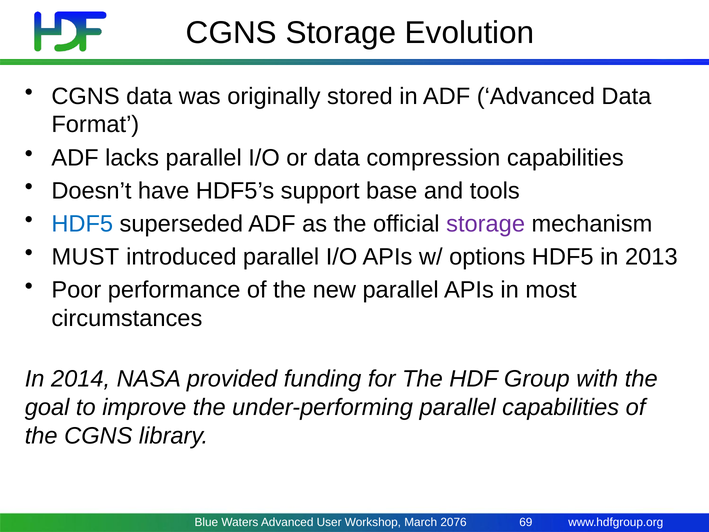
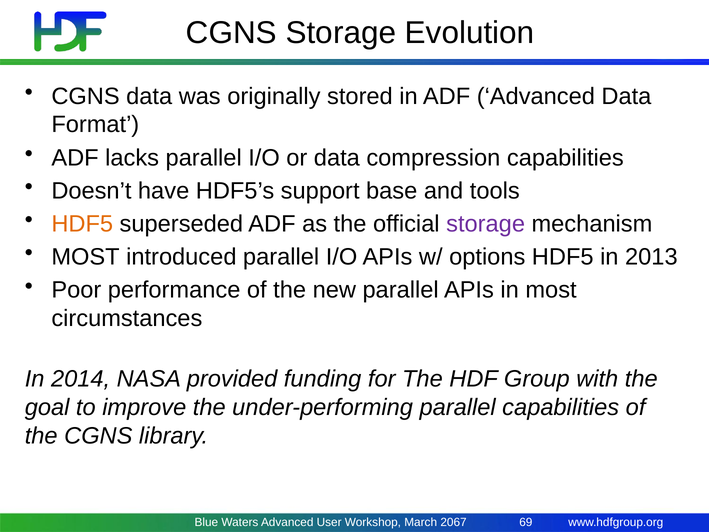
HDF5 at (82, 224) colour: blue -> orange
MUST at (85, 257): MUST -> MOST
2076: 2076 -> 2067
